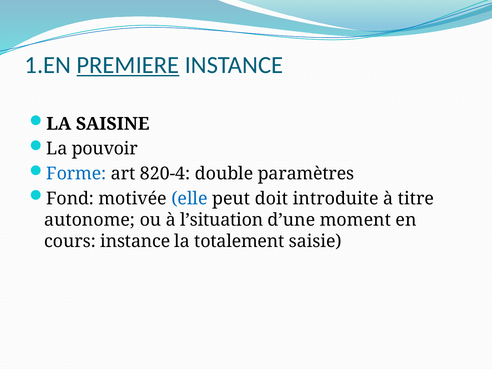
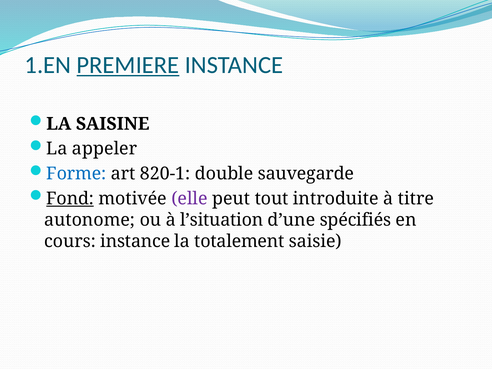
pouvoir: pouvoir -> appeler
820-4: 820-4 -> 820-1
paramètres: paramètres -> sauvegarde
Fond underline: none -> present
elle colour: blue -> purple
doit: doit -> tout
moment: moment -> spécifiés
